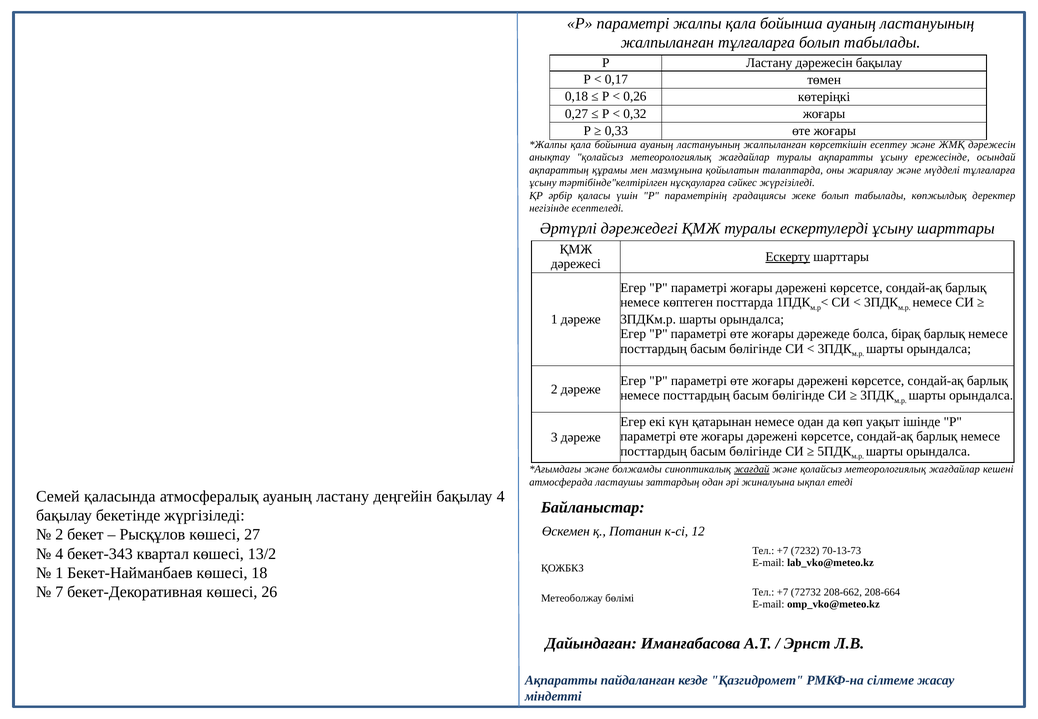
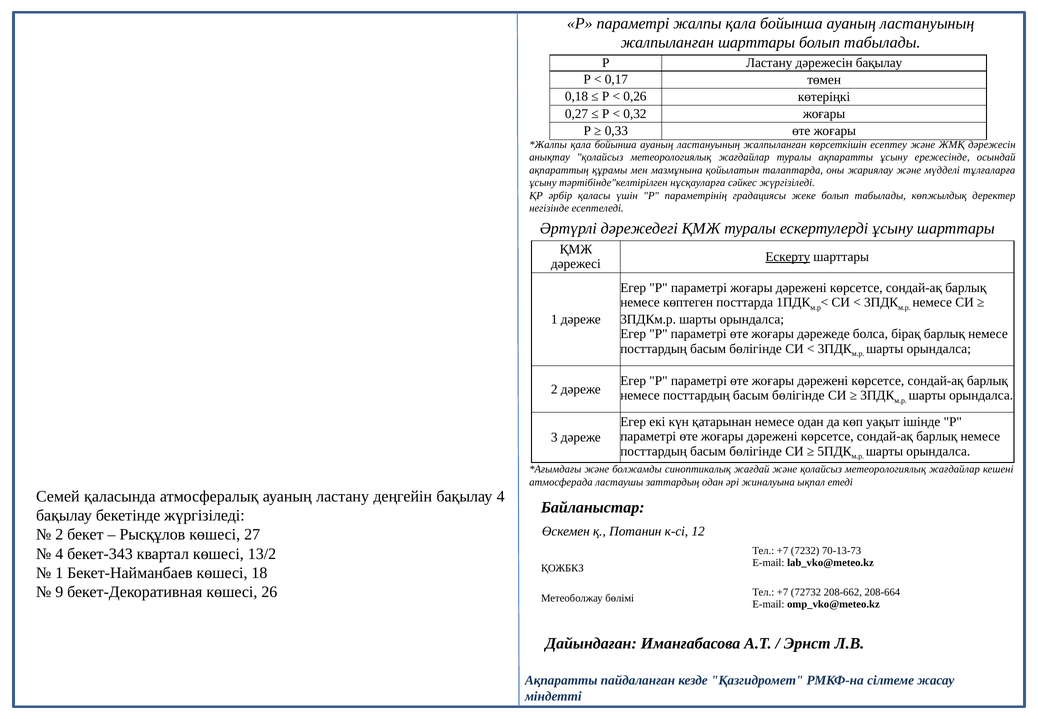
жалпыланған тұлғаларға: тұлғаларға -> шарттары
жағдай underline: present -> none
7: 7 -> 9
